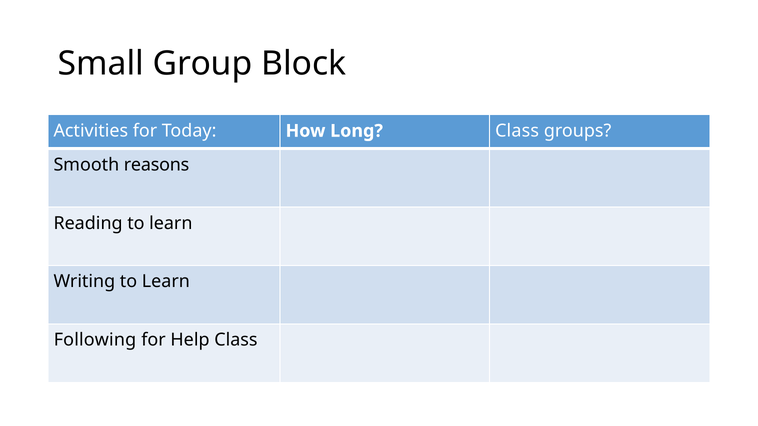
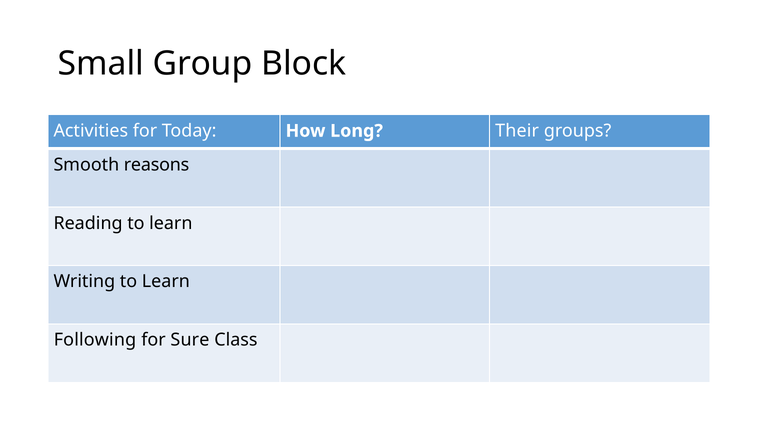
Long Class: Class -> Their
Help: Help -> Sure
